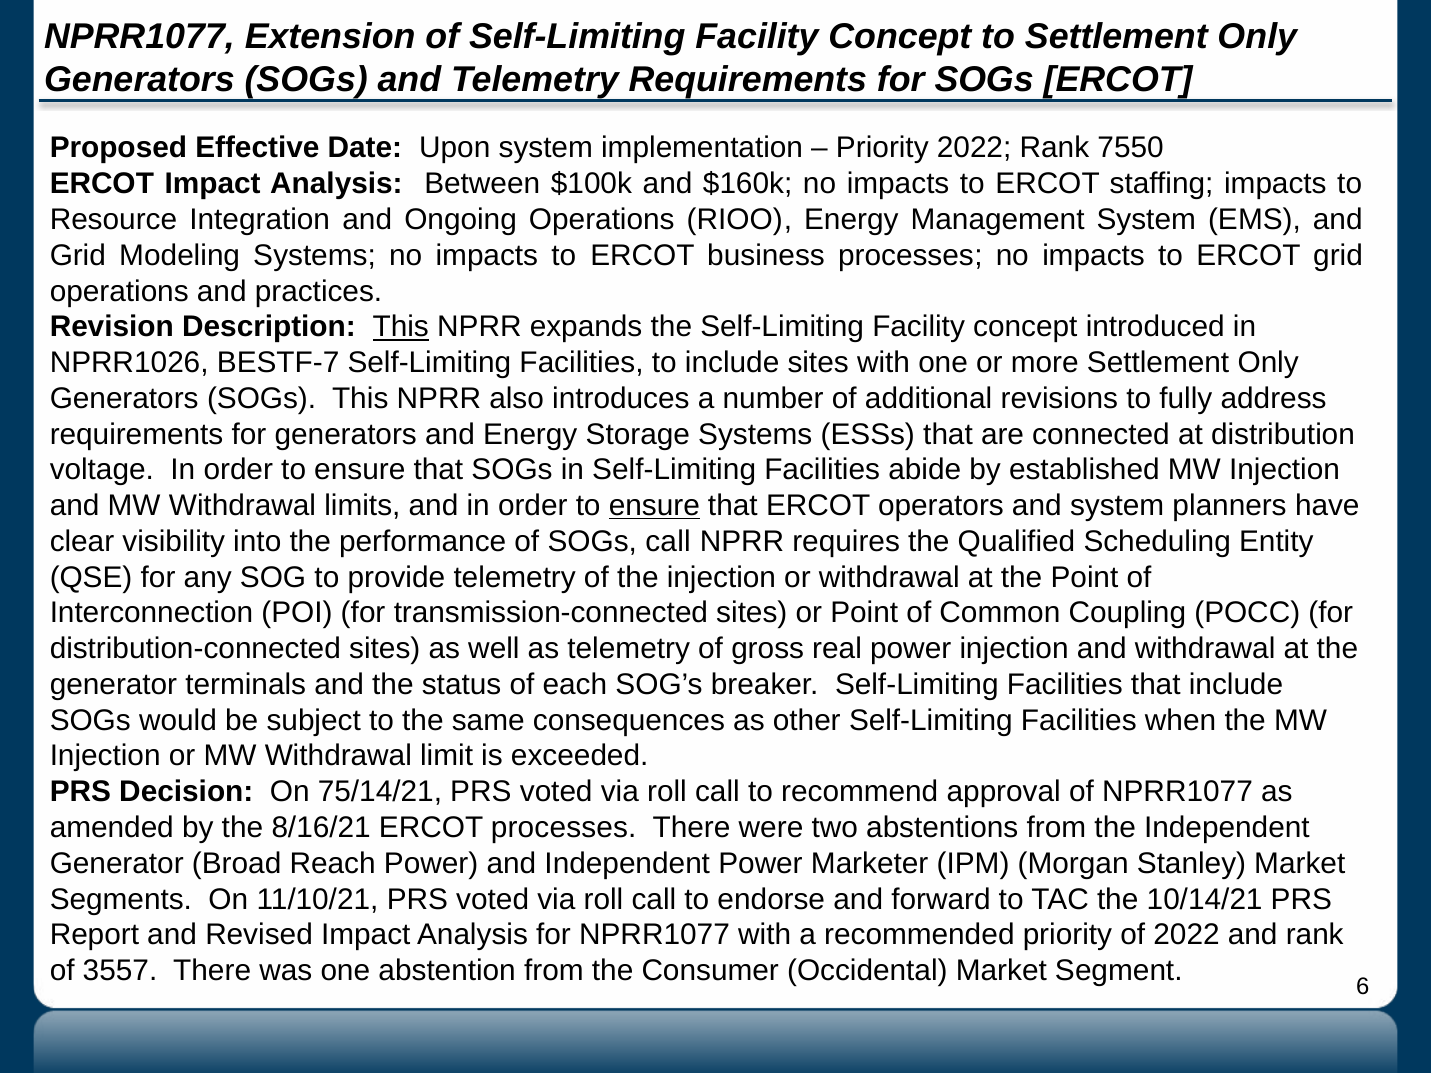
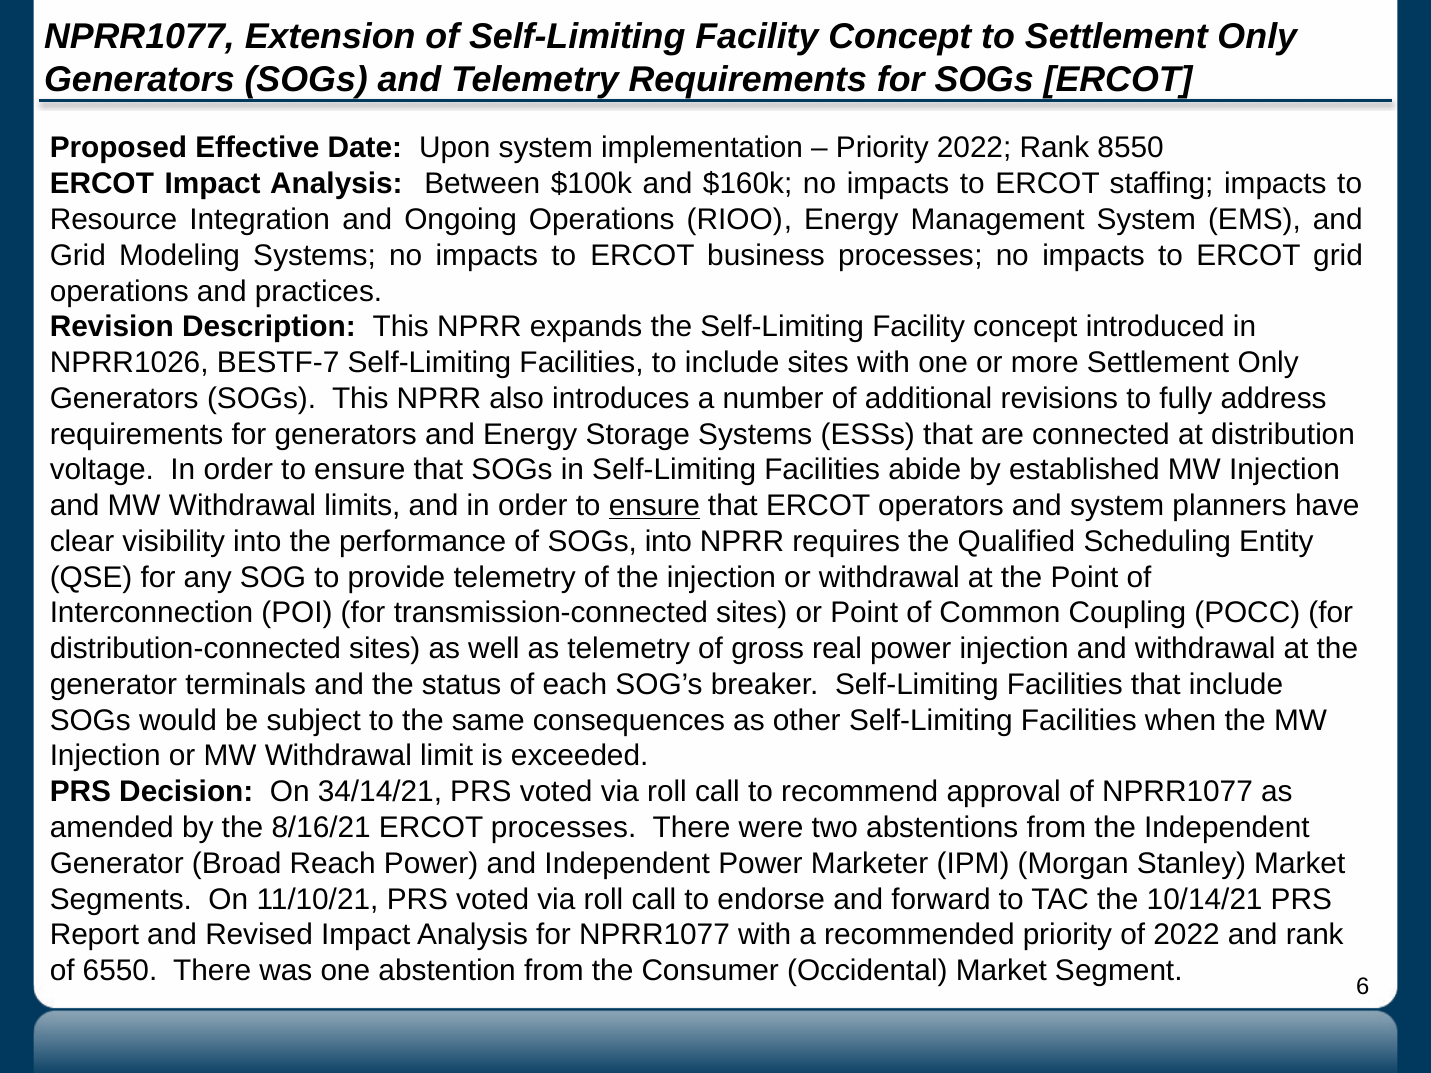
7550: 7550 -> 8550
This at (401, 327) underline: present -> none
SOGs call: call -> into
75/14/21: 75/14/21 -> 34/14/21
3557: 3557 -> 6550
